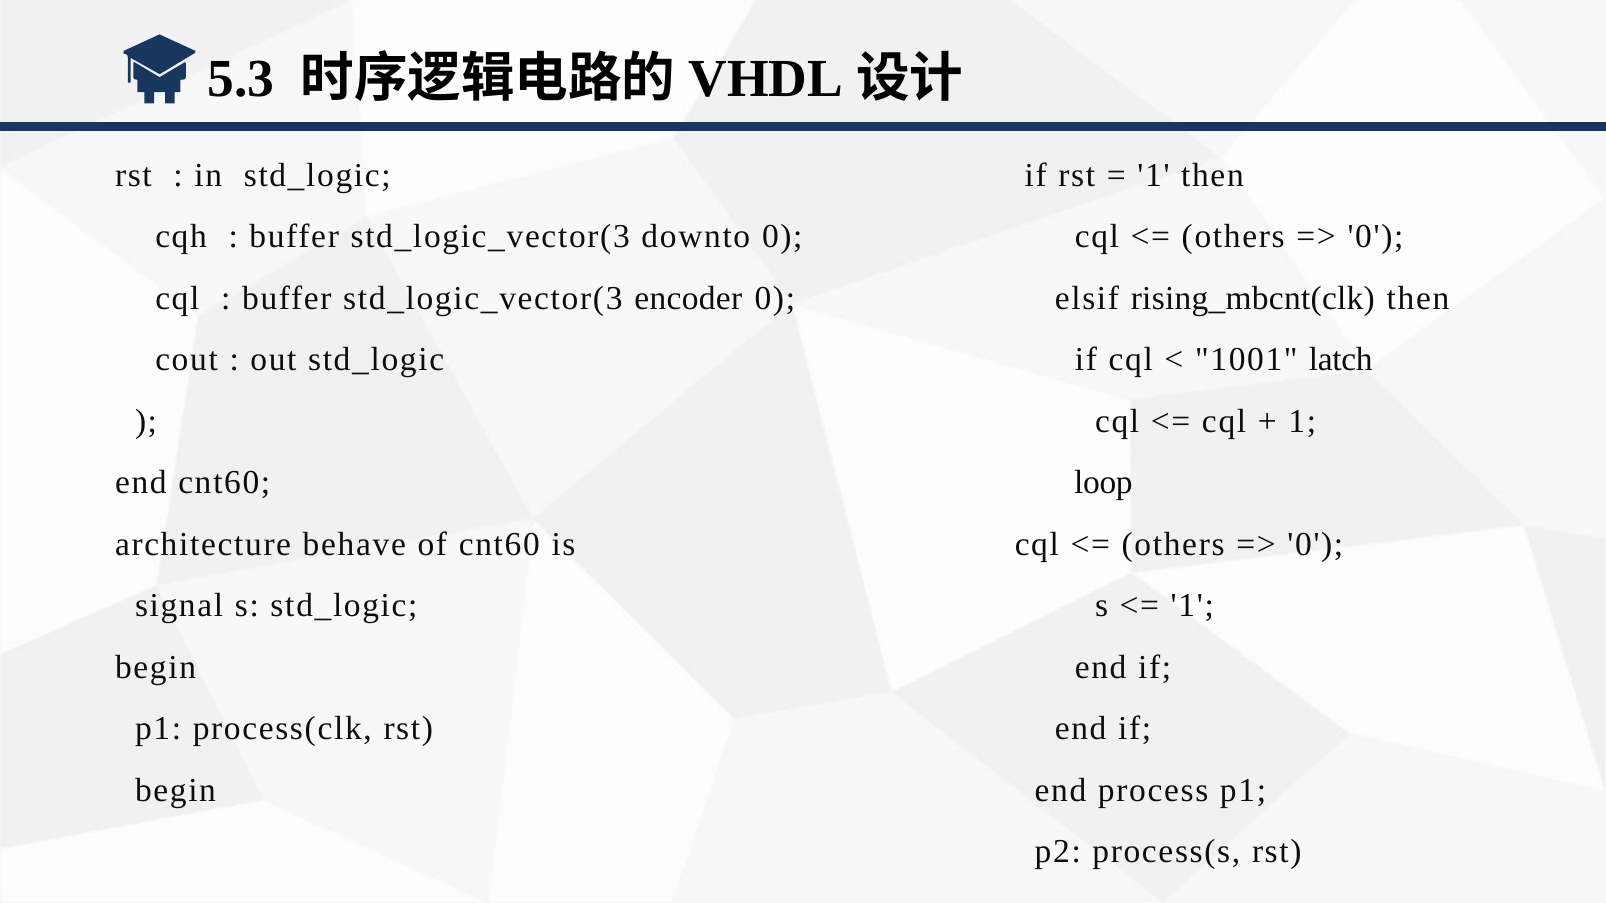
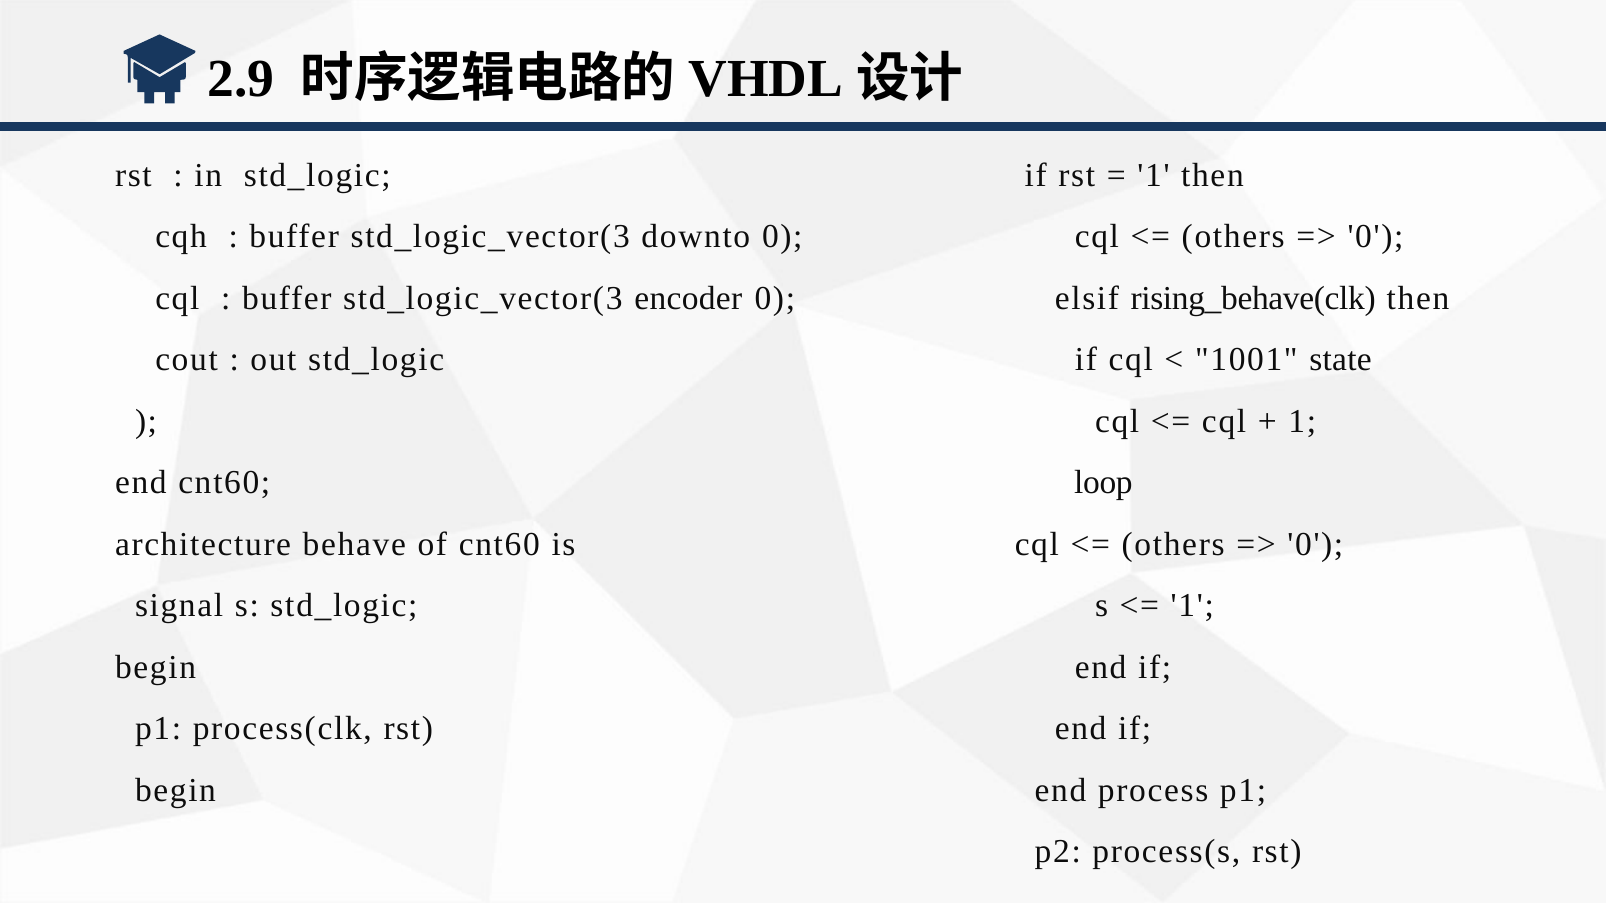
5.3: 5.3 -> 2.9
rising_mbcnt(clk: rising_mbcnt(clk -> rising_behave(clk
latch: latch -> state
